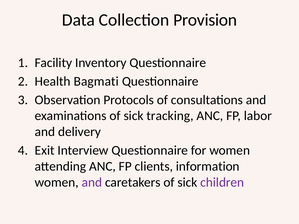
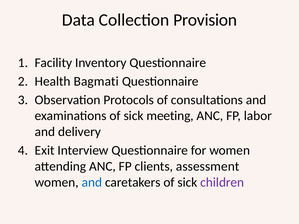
tracking: tracking -> meeting
information: information -> assessment
and at (92, 182) colour: purple -> blue
